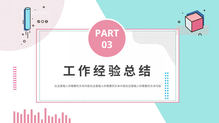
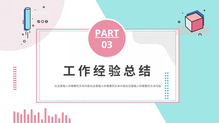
PART underline: none -> present
